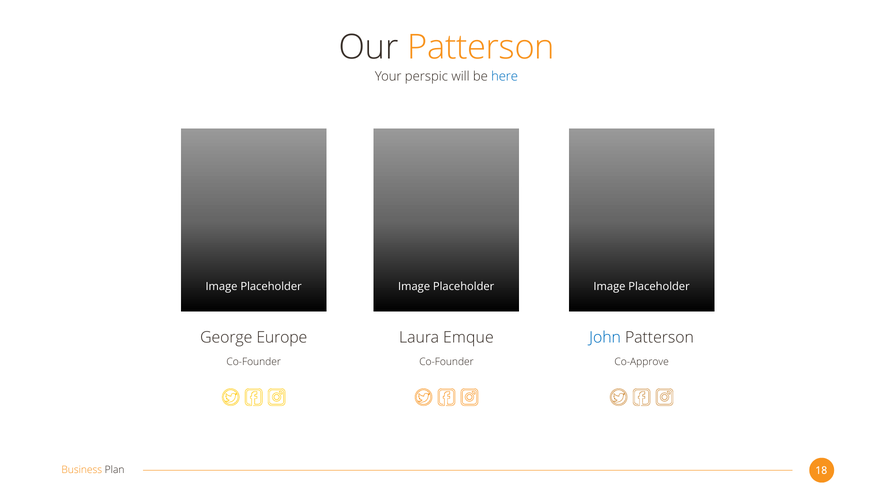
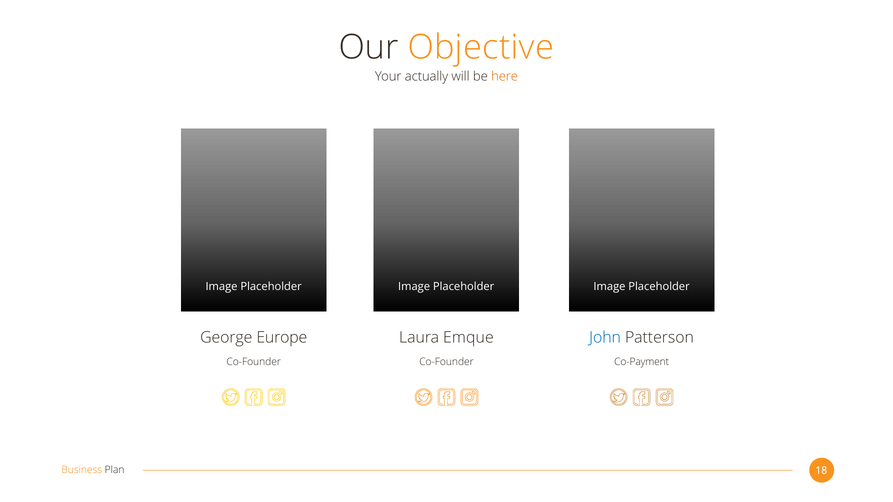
Our Patterson: Patterson -> Objective
perspic: perspic -> actually
here colour: blue -> orange
Co-Approve: Co-Approve -> Co-Payment
